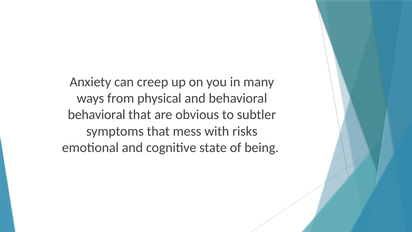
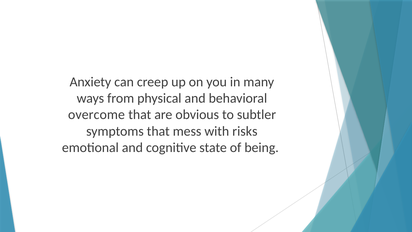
behavioral at (97, 115): behavioral -> overcome
